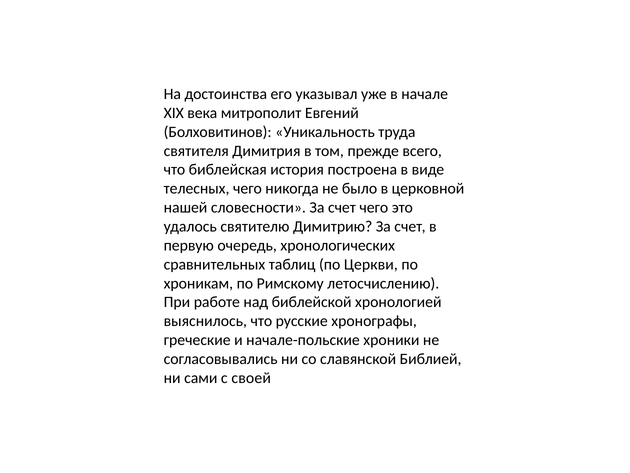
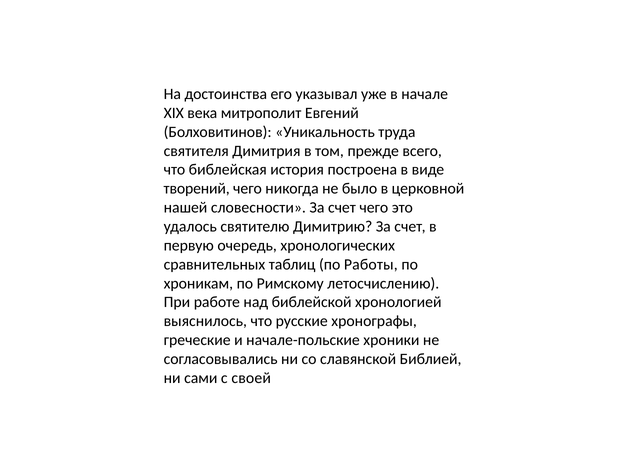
телесных: телесных -> творений
Церкви: Церкви -> Работы
